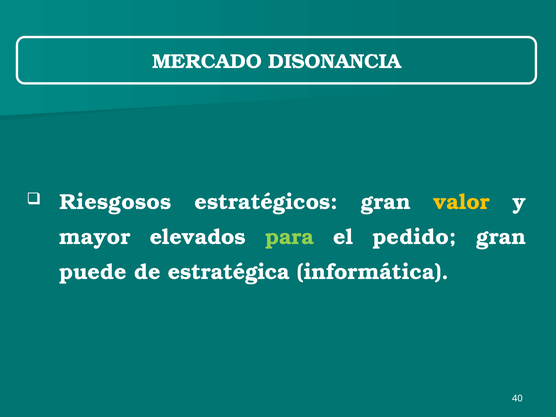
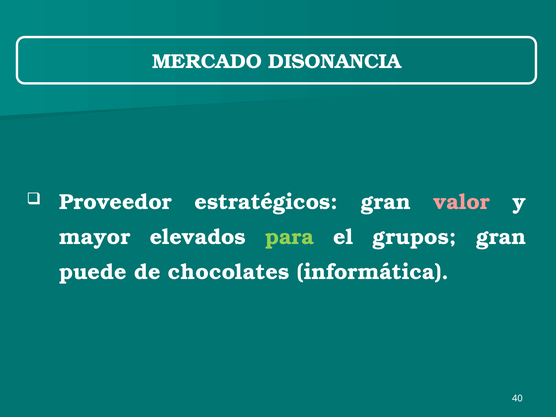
Riesgosos: Riesgosos -> Proveedor
valor colour: yellow -> pink
pedido: pedido -> grupos
estratégica: estratégica -> chocolates
